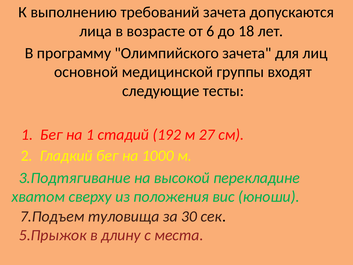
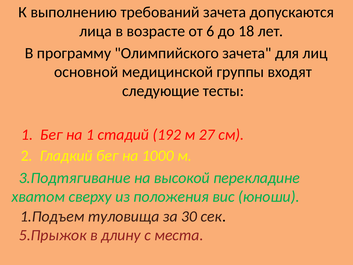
7.Подъем: 7.Подъем -> 1.Подъем
